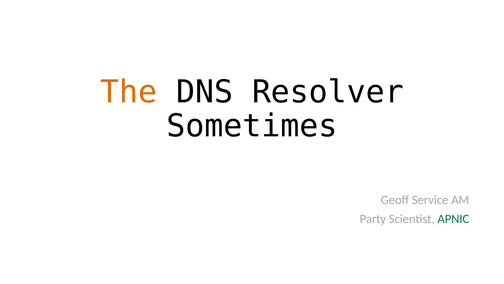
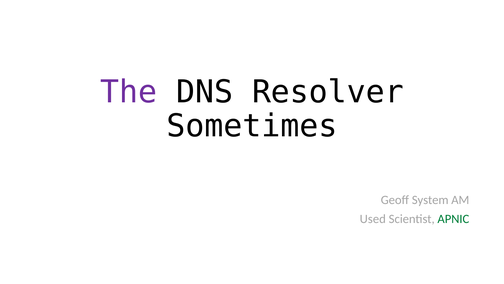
The colour: orange -> purple
Service: Service -> System
Party: Party -> Used
